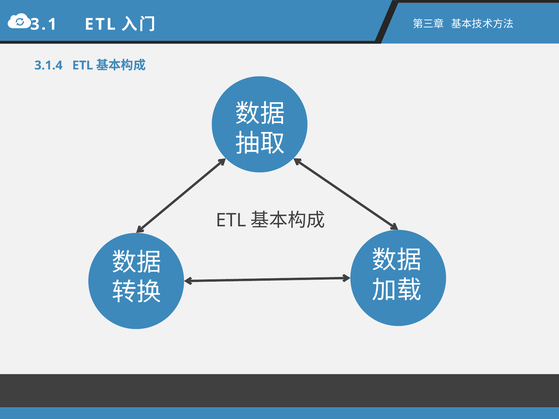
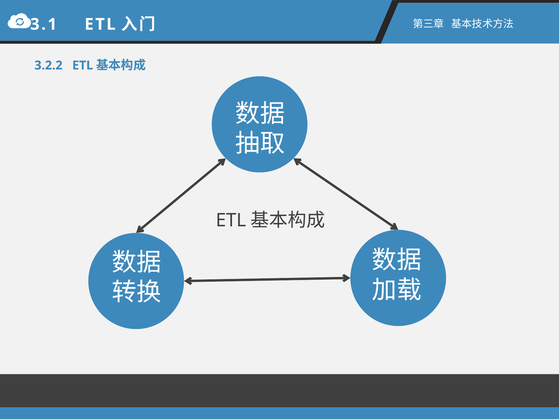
3.1.4: 3.1.4 -> 3.2.2
